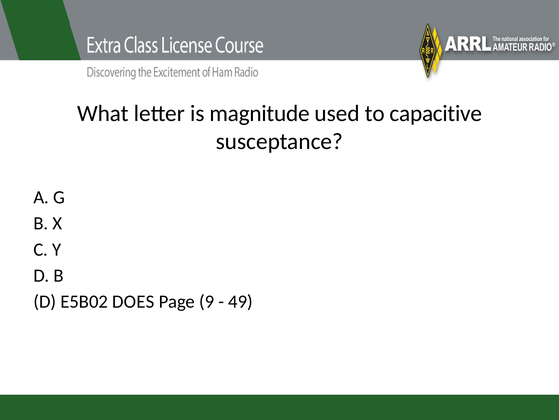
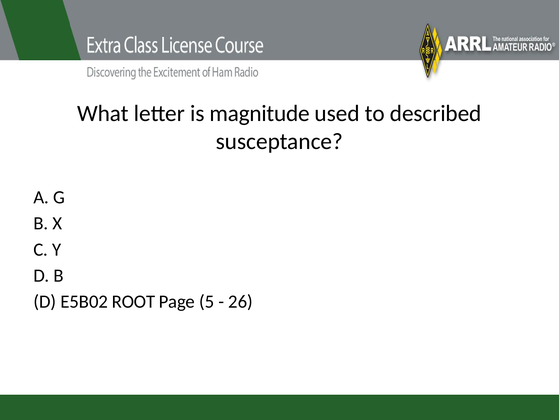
capacitive: capacitive -> described
DOES: DOES -> ROOT
9: 9 -> 5
49: 49 -> 26
